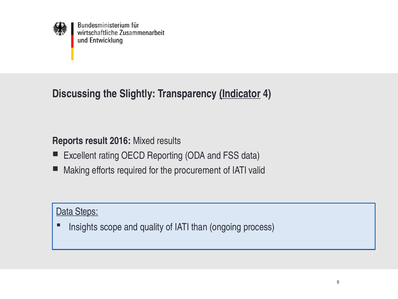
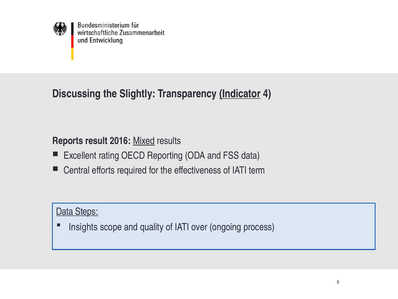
Mixed underline: none -> present
Making: Making -> Central
procurement: procurement -> effectiveness
valid: valid -> term
than: than -> over
